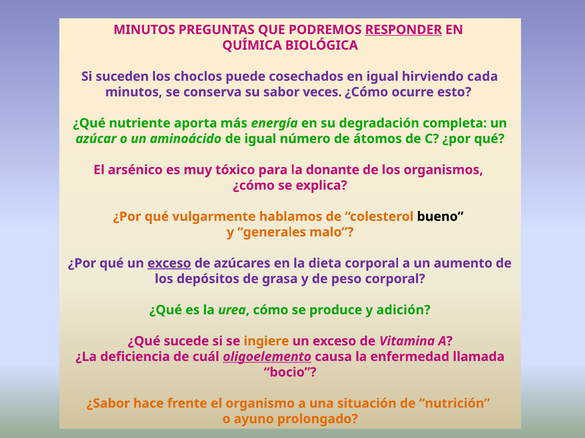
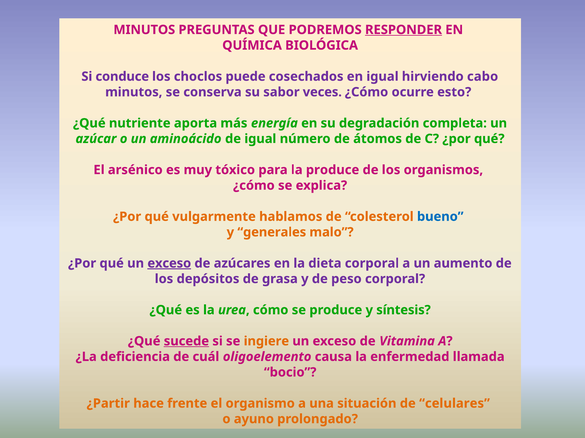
suceden: suceden -> conduce
cada: cada -> cabo
la donante: donante -> produce
bueno colour: black -> blue
adición: adición -> síntesis
sucede underline: none -> present
oligoelemento underline: present -> none
¿Sabor: ¿Sabor -> ¿Partir
nutrición: nutrición -> celulares
